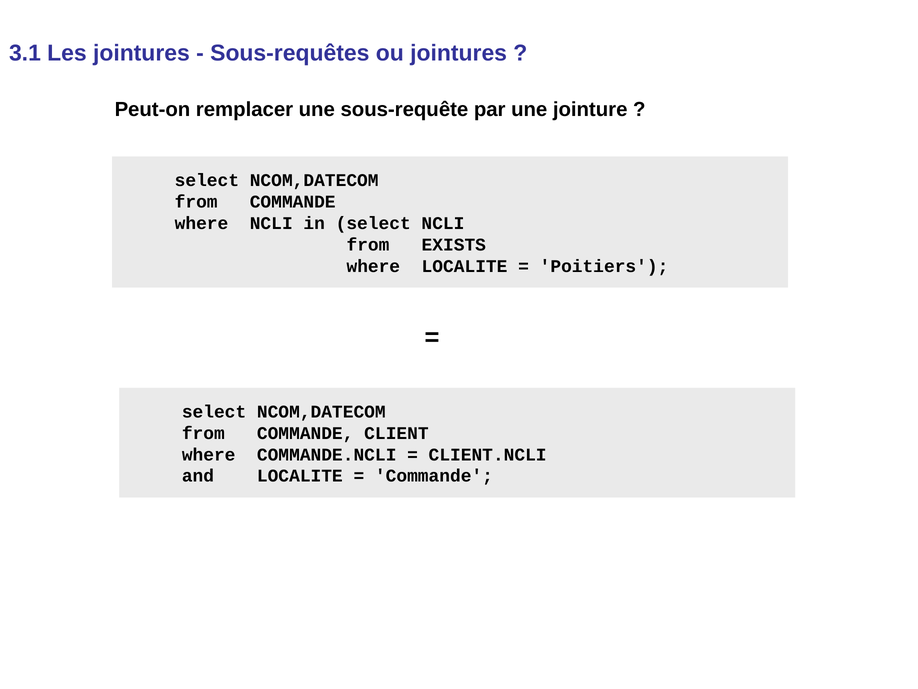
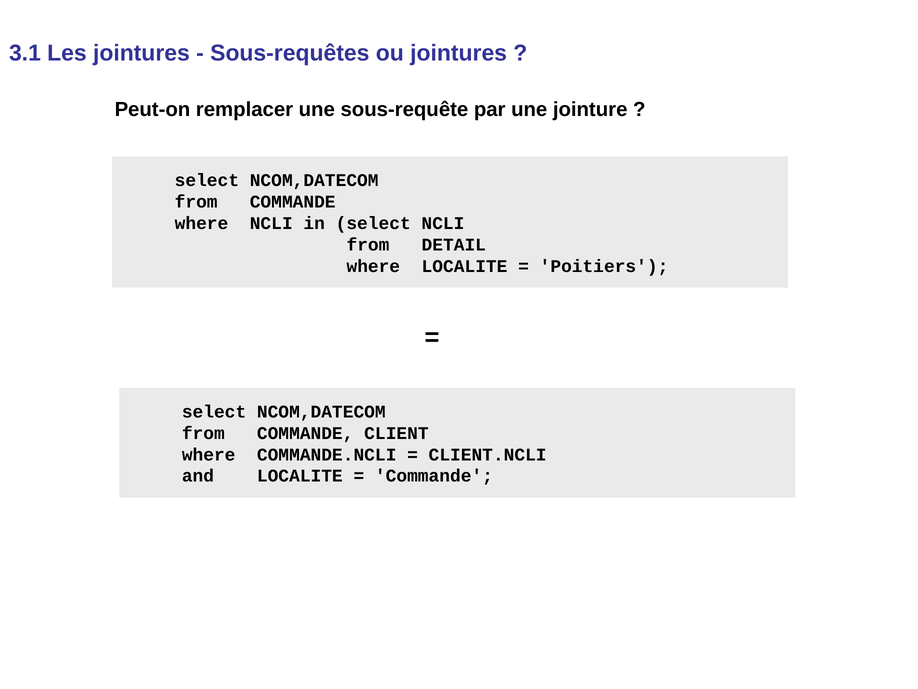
EXISTS: EXISTS -> DETAIL
